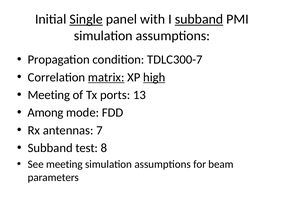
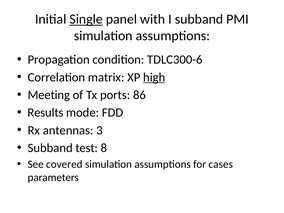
subband at (199, 19) underline: present -> none
TDLC300-7: TDLC300-7 -> TDLC300-6
matrix underline: present -> none
13: 13 -> 86
Among: Among -> Results
7: 7 -> 3
See meeting: meeting -> covered
beam: beam -> cases
